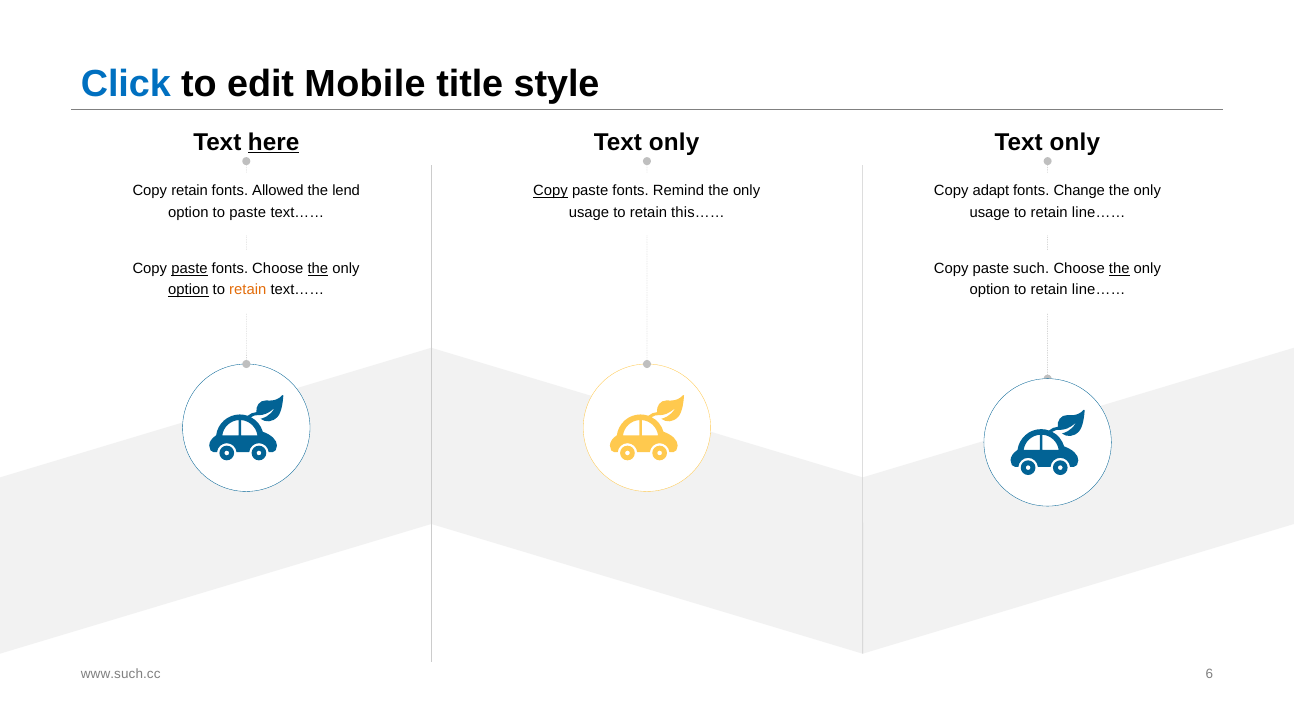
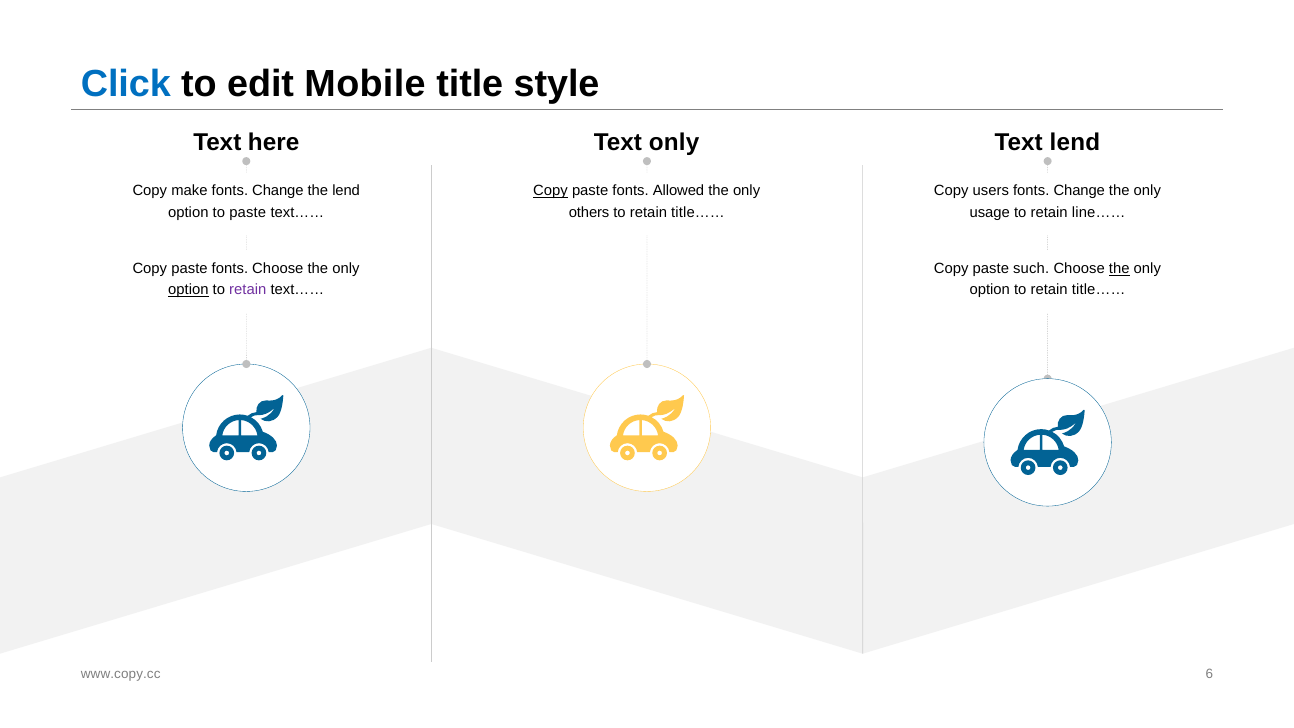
here underline: present -> none
only at (1075, 142): only -> lend
Copy retain: retain -> make
Allowed at (278, 191): Allowed -> Change
Remind: Remind -> Allowed
adapt: adapt -> users
usage at (589, 212): usage -> others
this…… at (698, 212): this…… -> title……
paste at (190, 269) underline: present -> none
the at (318, 269) underline: present -> none
retain at (248, 290) colour: orange -> purple
option to retain line……: line…… -> title……
www.such.cc: www.such.cc -> www.copy.cc
